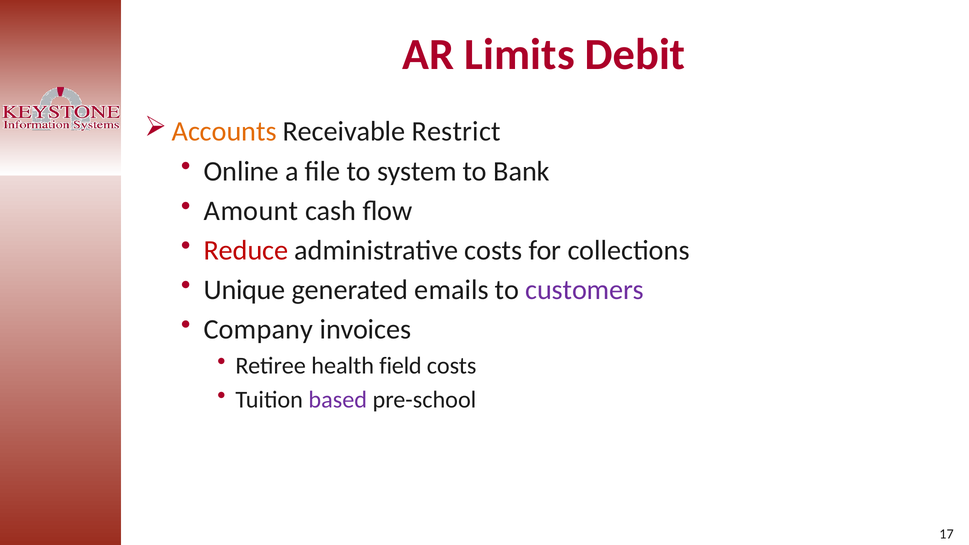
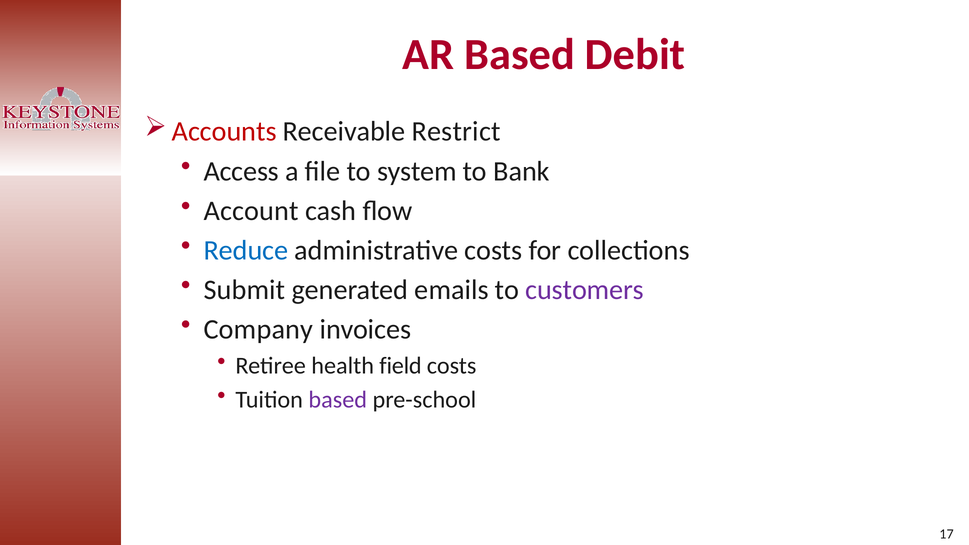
AR Limits: Limits -> Based
Accounts colour: orange -> red
Online: Online -> Access
Amount: Amount -> Account
Reduce colour: red -> blue
Unique: Unique -> Submit
